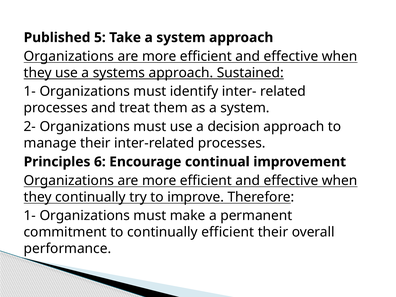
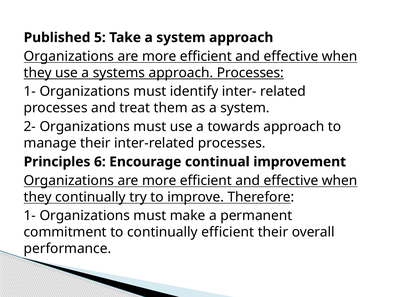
approach Sustained: Sustained -> Processes
decision: decision -> towards
